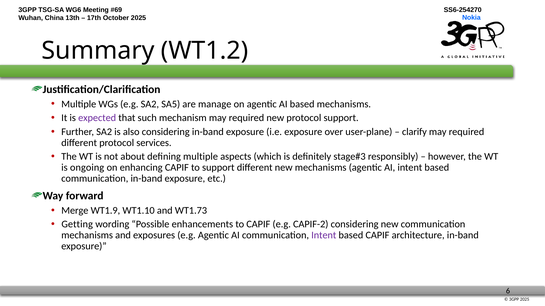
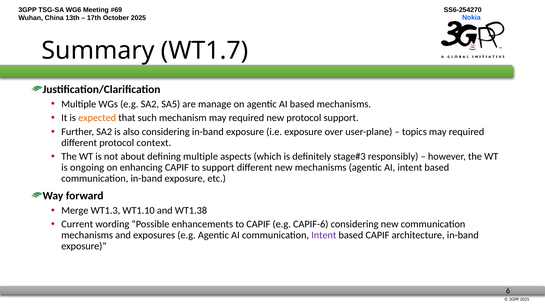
WT1.2: WT1.2 -> WT1.7
expected colour: purple -> orange
clarify: clarify -> topics
services: services -> context
WT1.9: WT1.9 -> WT1.3
WT1.73: WT1.73 -> WT1.38
Getting: Getting -> Current
CAPIF-2: CAPIF-2 -> CAPIF-6
